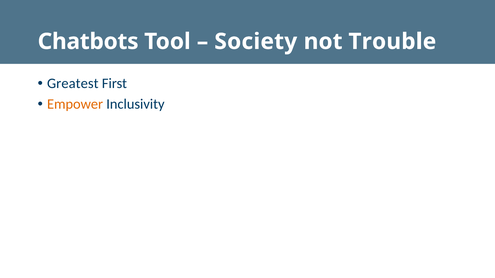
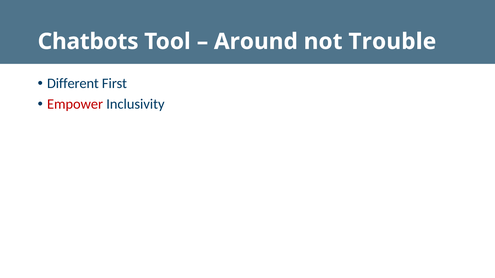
Society: Society -> Around
Greatest: Greatest -> Different
Empower colour: orange -> red
